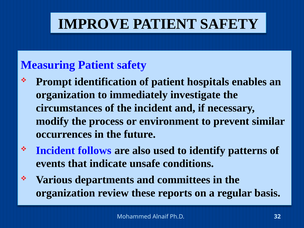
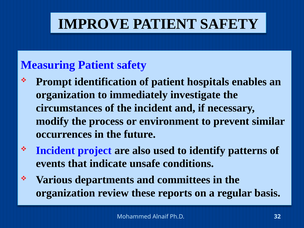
follows: follows -> project
